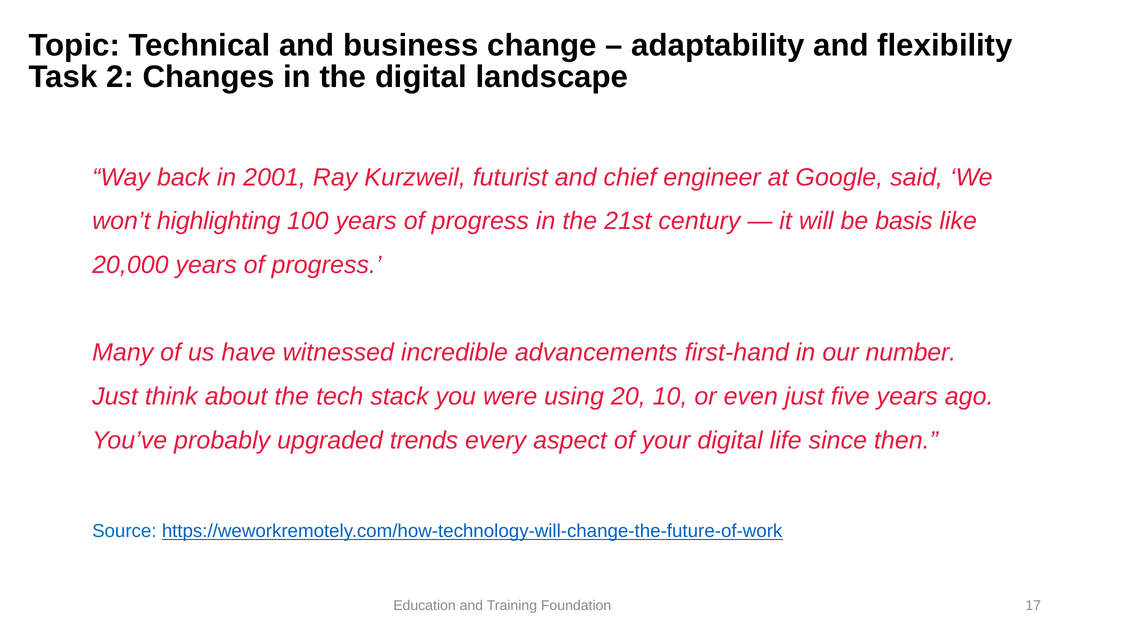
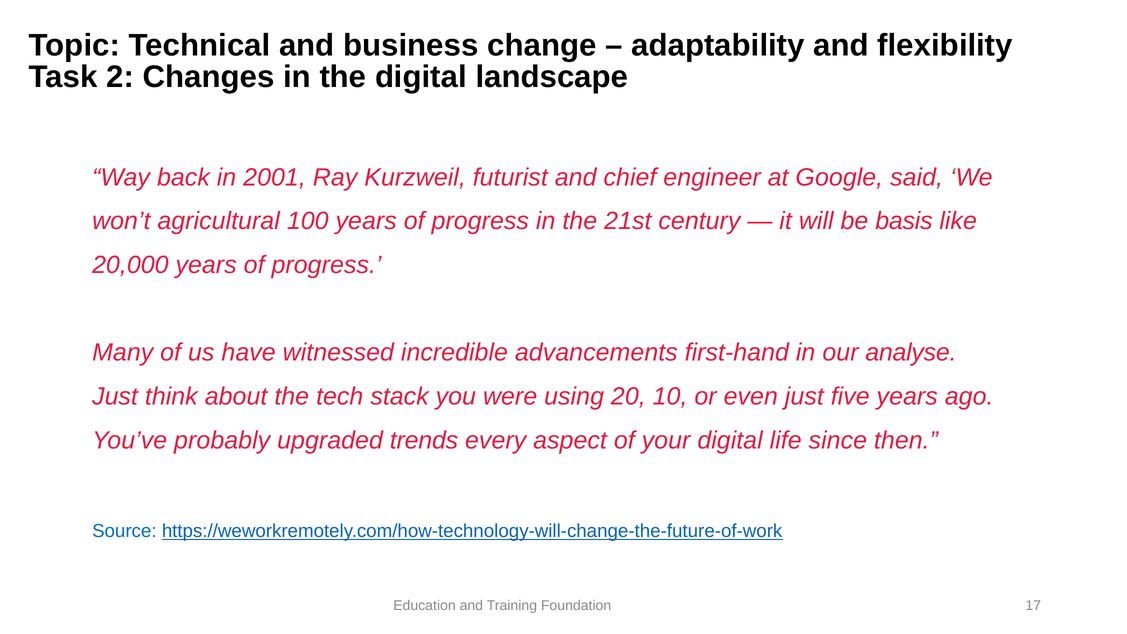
highlighting: highlighting -> agricultural
number: number -> analyse
